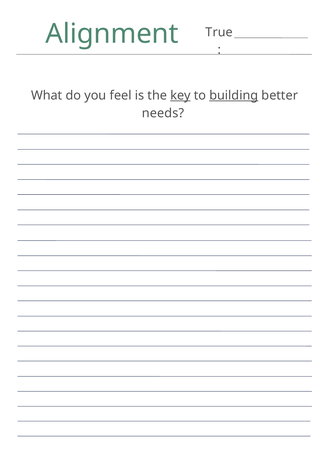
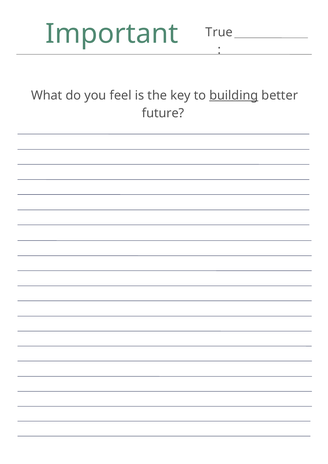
Alignment: Alignment -> Important
key underline: present -> none
needs: needs -> future
